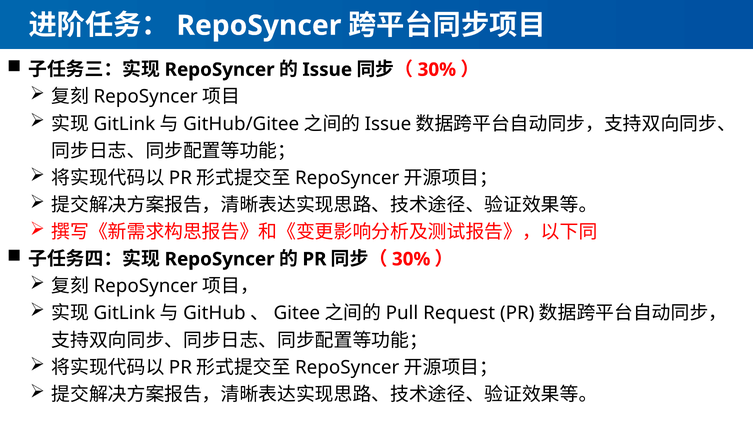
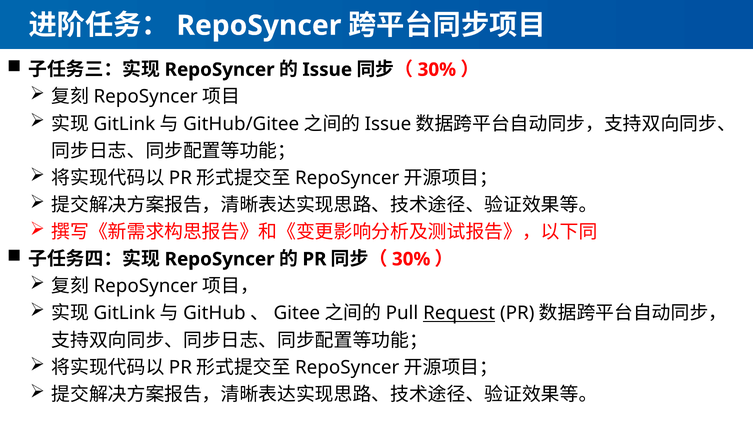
Request underline: none -> present
